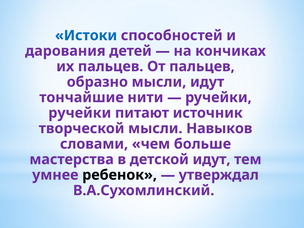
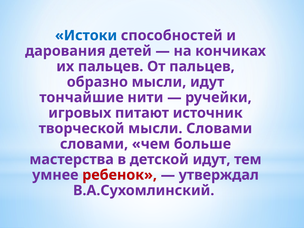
ручейки at (80, 113): ручейки -> игровых
мысли Навыков: Навыков -> Словами
ребенок colour: black -> red
